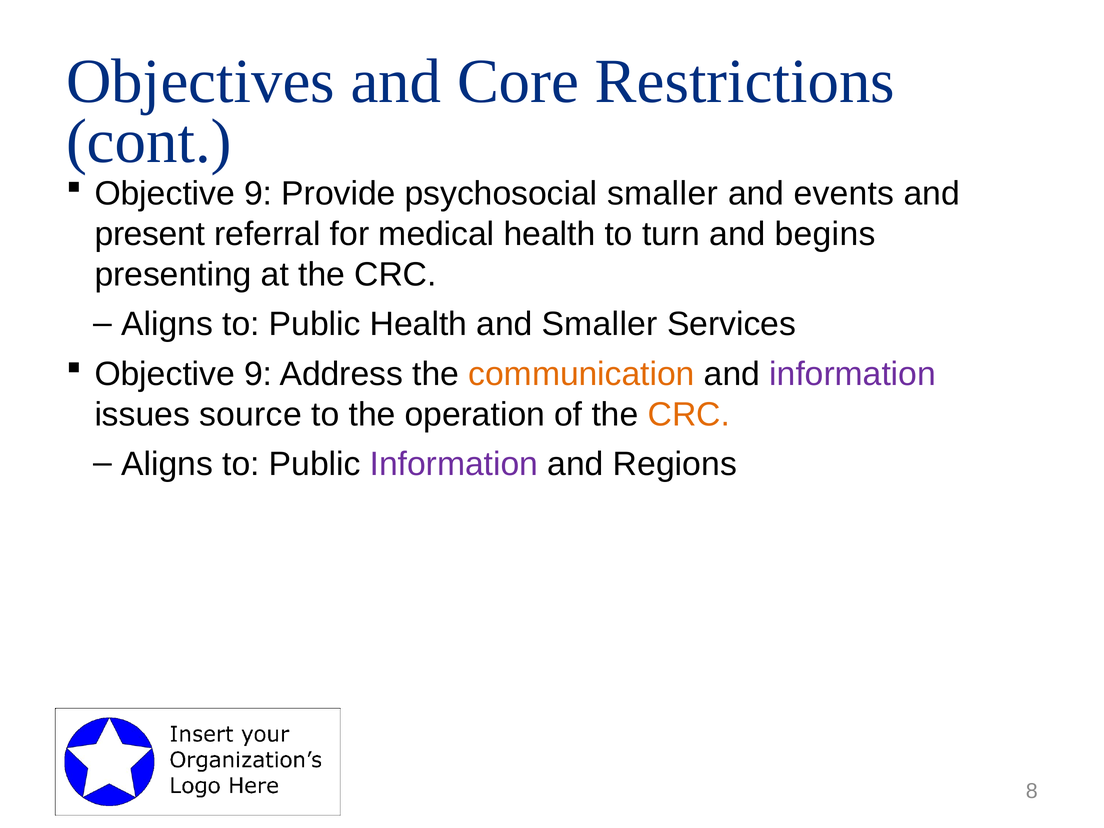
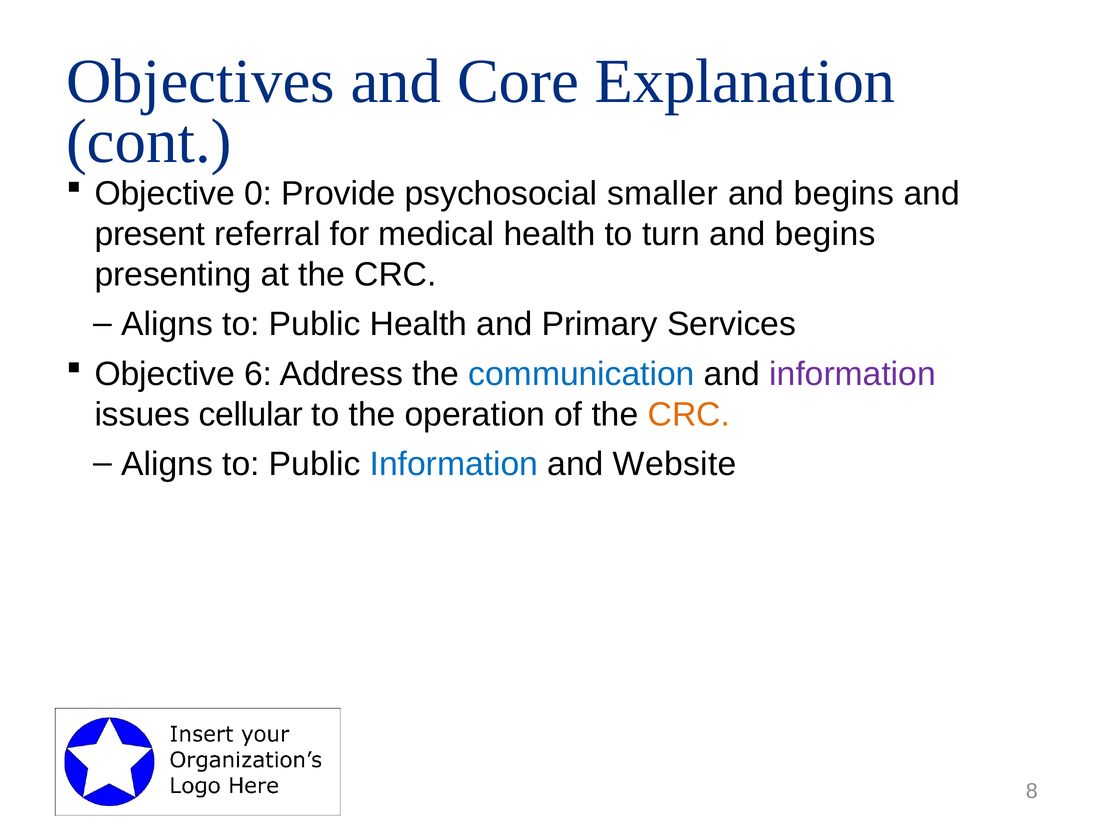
Restrictions: Restrictions -> Explanation
9 at (258, 194): 9 -> 0
events at (844, 194): events -> begins
and Smaller: Smaller -> Primary
9 at (258, 374): 9 -> 6
communication colour: orange -> blue
source: source -> cellular
Information at (454, 464) colour: purple -> blue
Regions: Regions -> Website
